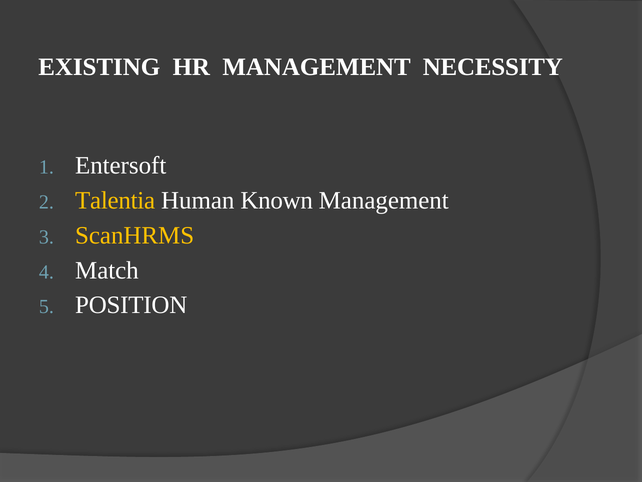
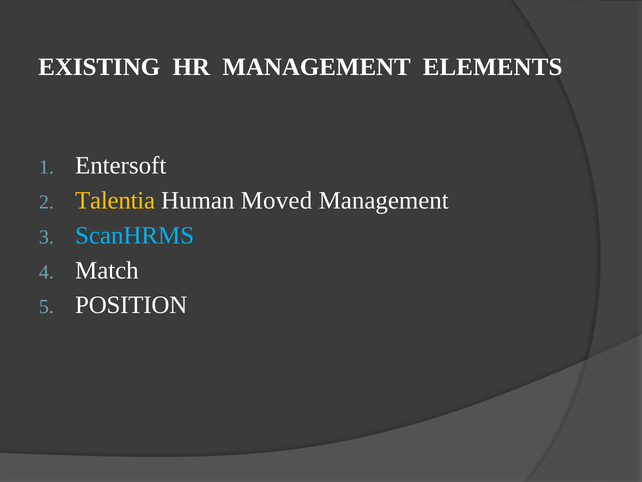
NECESSITY: NECESSITY -> ELEMENTS
Known: Known -> Moved
ScanHRMS colour: yellow -> light blue
